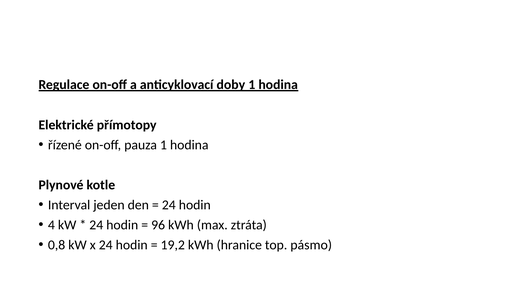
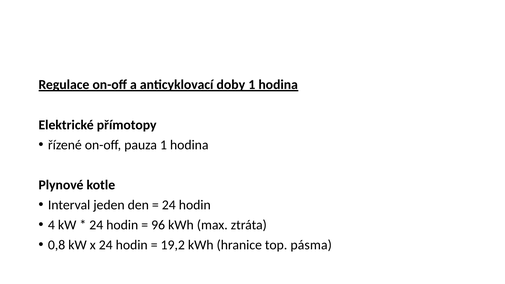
pásmo: pásmo -> pásma
